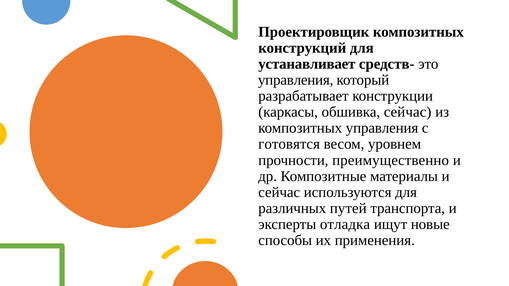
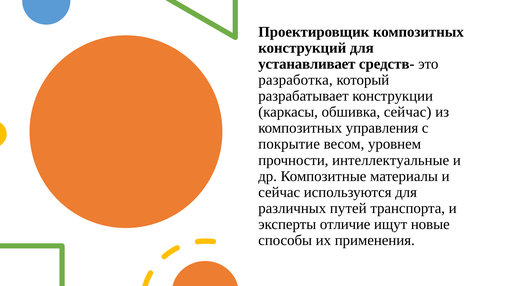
управления at (296, 80): управления -> разработка
готовятся: готовятся -> покрытие
преимущественно: преимущественно -> интеллектуальные
отладка: отладка -> отличие
